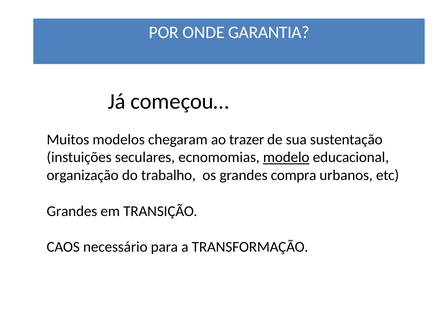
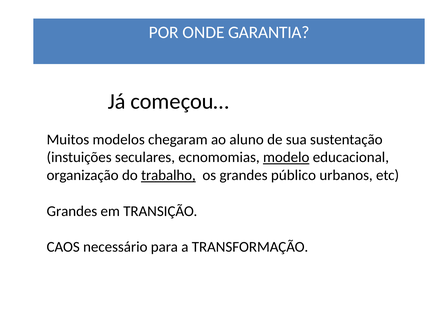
trazer: trazer -> aluno
trabalho underline: none -> present
compra: compra -> público
